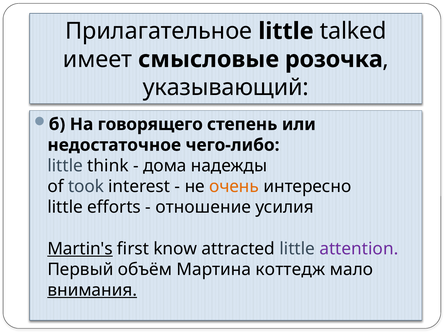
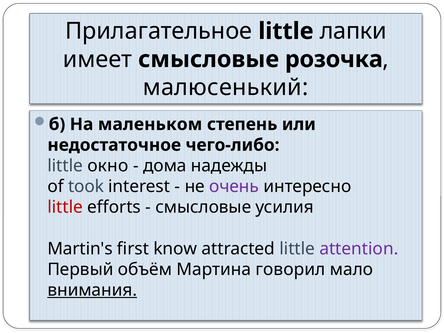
talked: talked -> лапки
указывающий: указывающий -> малюсенький
говорящего: говорящего -> маленьком
think: think -> окно
очень colour: orange -> purple
little at (65, 207) colour: black -> red
отношение at (203, 207): отношение -> смысловые
Martin's underline: present -> none
коттедж: коттедж -> говорил
